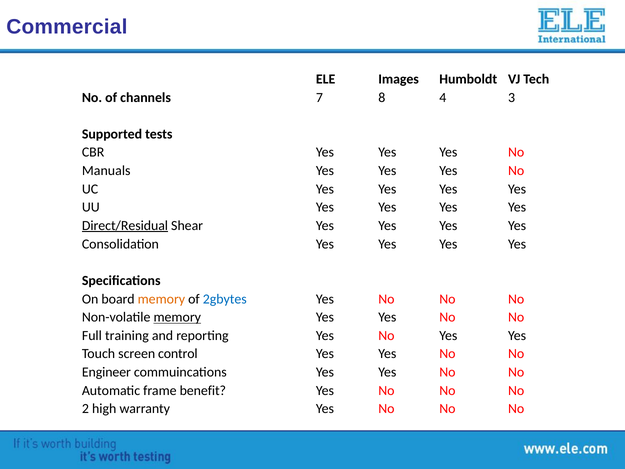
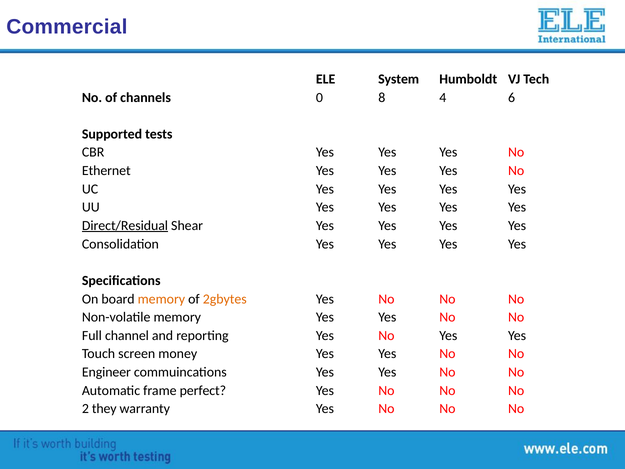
Images: Images -> System
7: 7 -> 0
3: 3 -> 6
Manuals: Manuals -> Ethernet
2gbytes colour: blue -> orange
memory at (177, 317) underline: present -> none
training: training -> channel
control: control -> money
benefit: benefit -> perfect
high: high -> they
